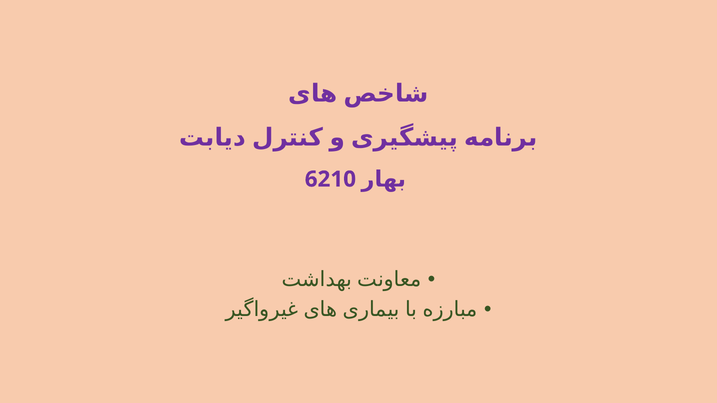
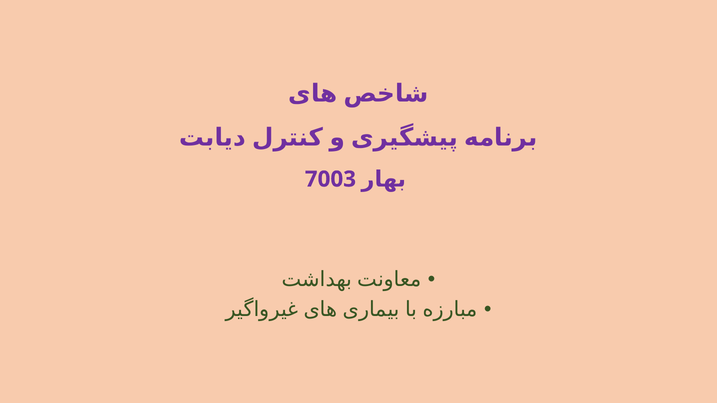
6210: 6210 -> 7003
